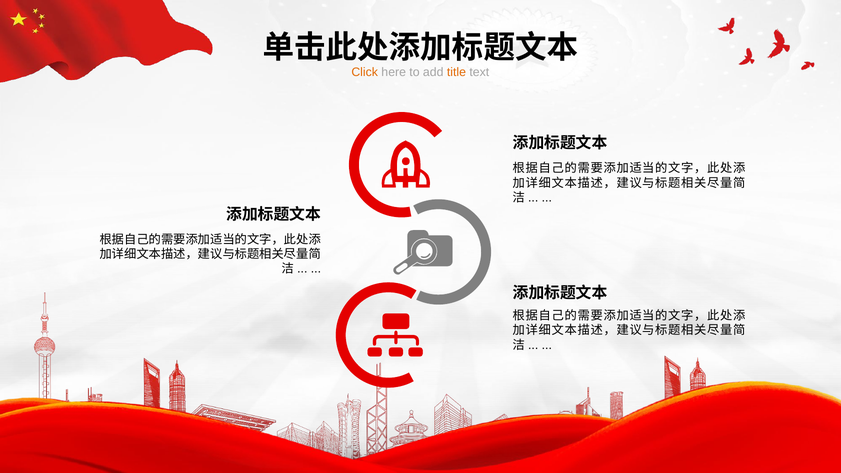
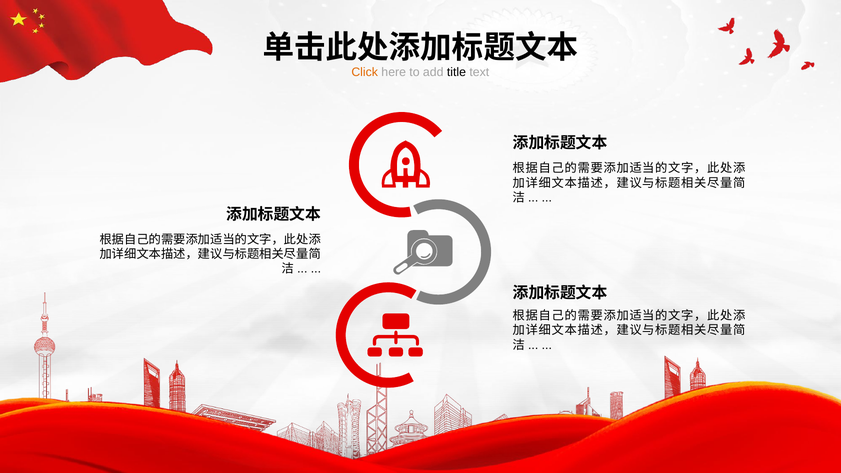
title colour: orange -> black
